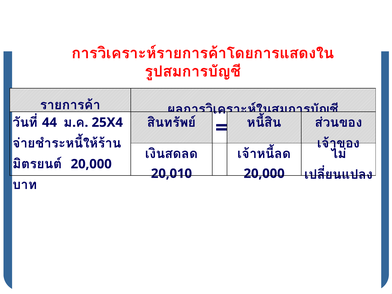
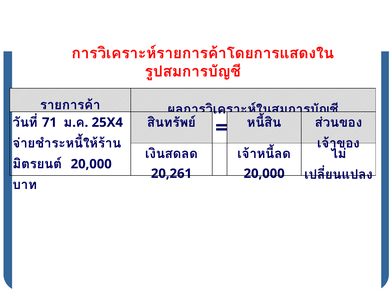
44: 44 -> 71
20,010: 20,010 -> 20,261
